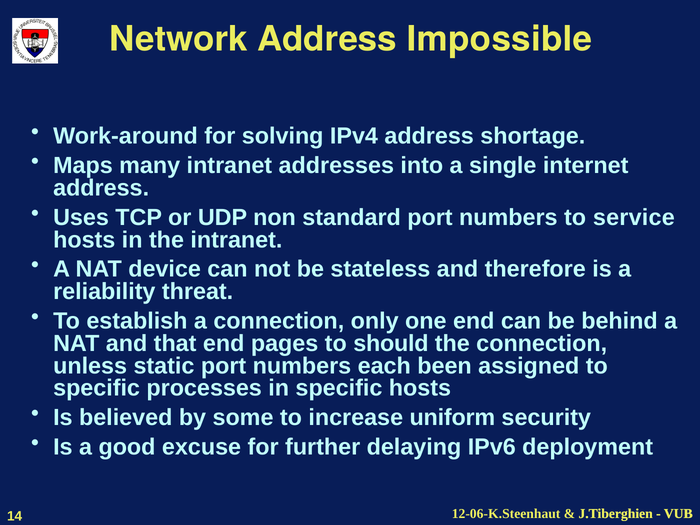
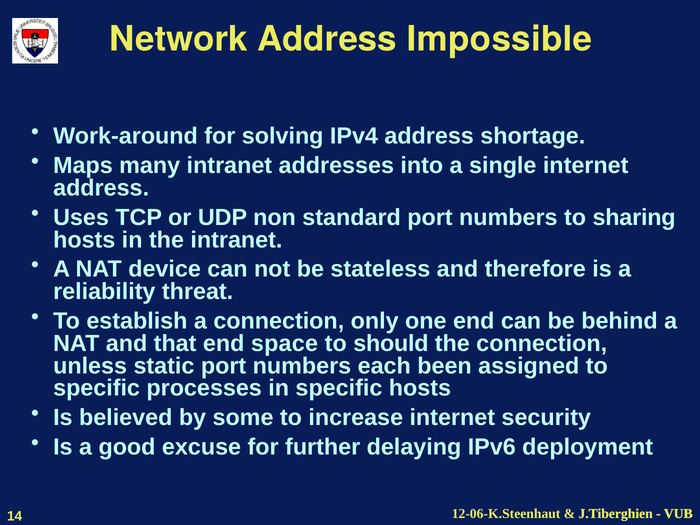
service: service -> sharing
pages: pages -> space
increase uniform: uniform -> internet
